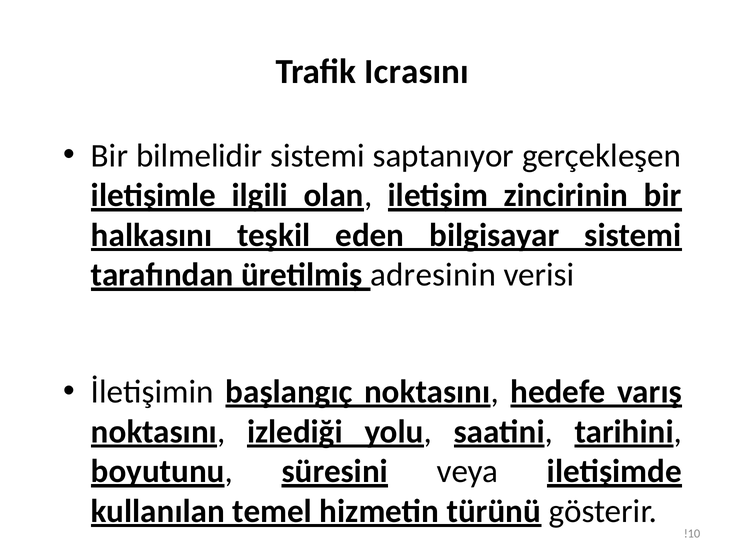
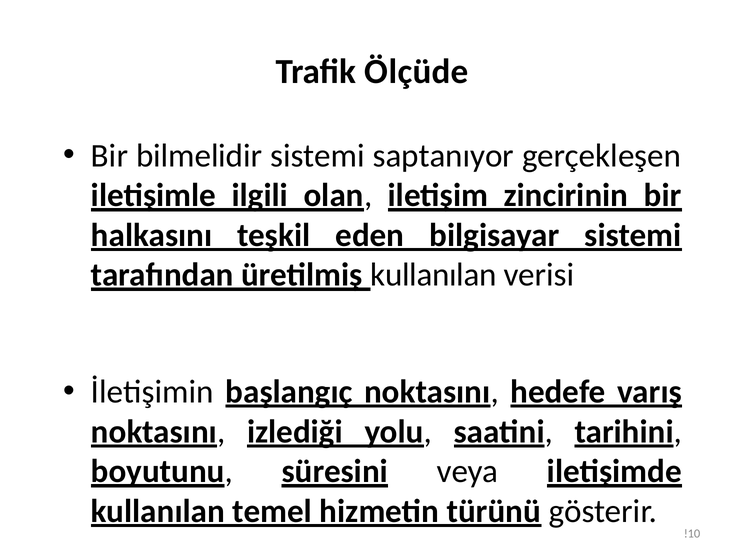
Icrasını: Icrasını -> Ölçüde
adresinin at (433, 275): adresinin -> kullanılan
